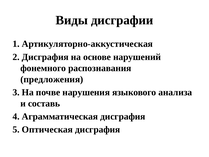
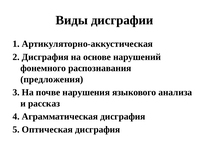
составь: составь -> рассказ
